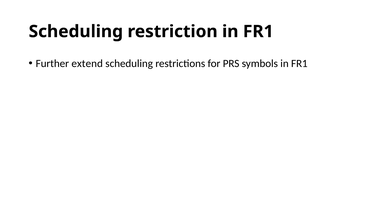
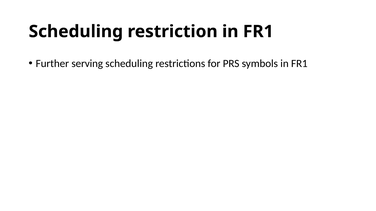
extend: extend -> serving
